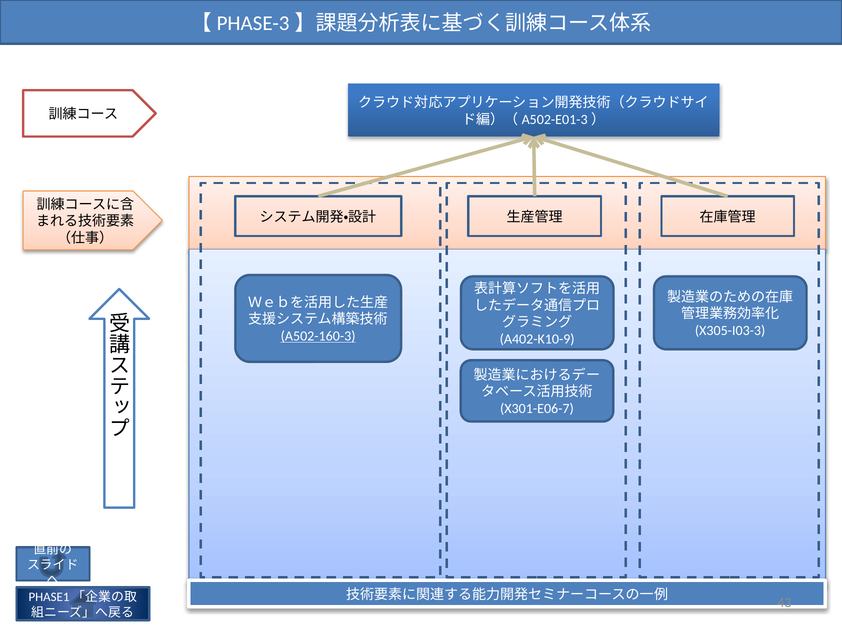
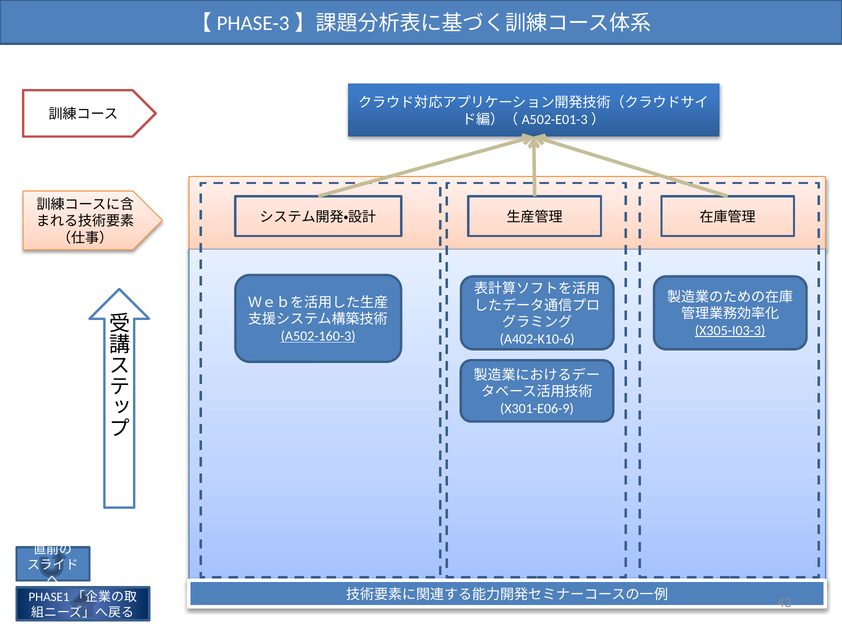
X305-I03-3 underline: none -> present
A402-K10-9: A402-K10-9 -> A402-K10-6
X301-E06-7: X301-E06-7 -> X301-E06-9
